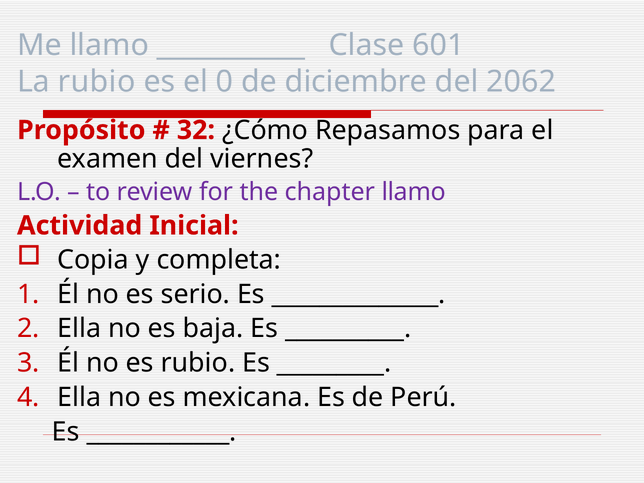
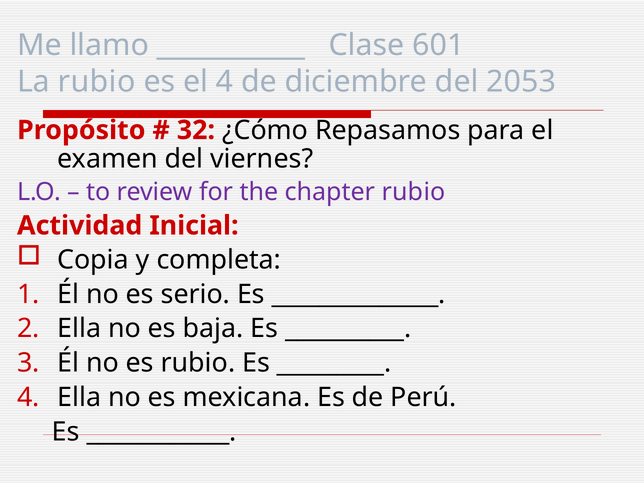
el 0: 0 -> 4
2062: 2062 -> 2053
chapter llamo: llamo -> rubio
